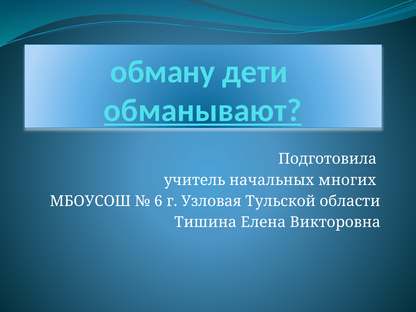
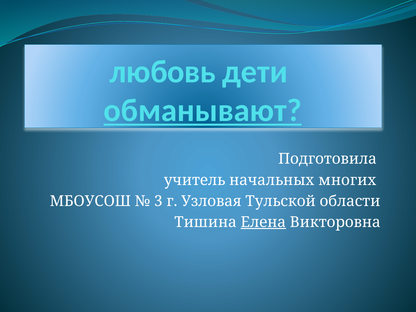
обману: обману -> любовь
6: 6 -> 3
Елена underline: none -> present
